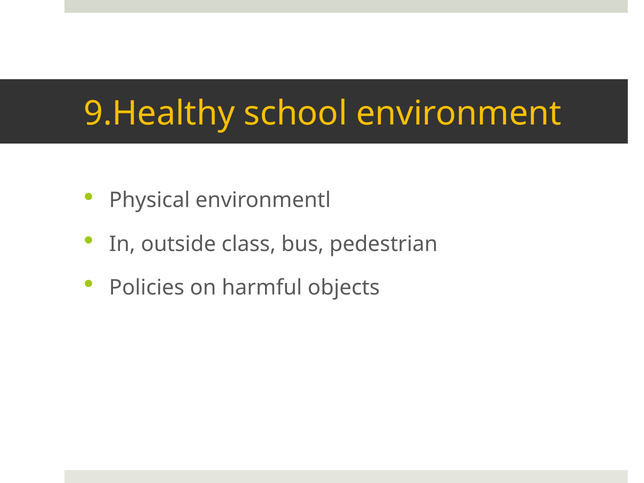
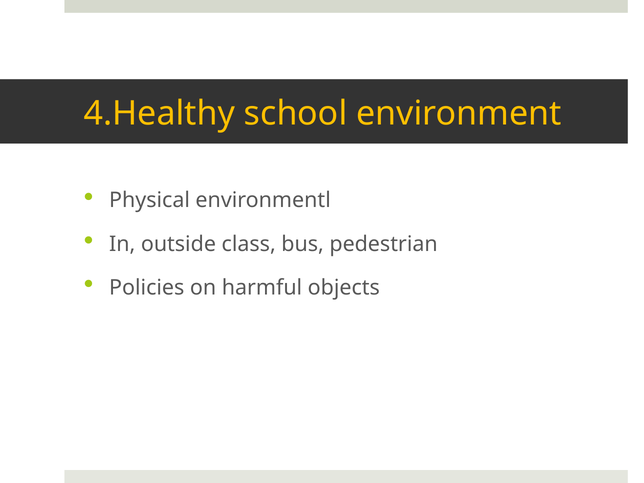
9.Healthy: 9.Healthy -> 4.Healthy
